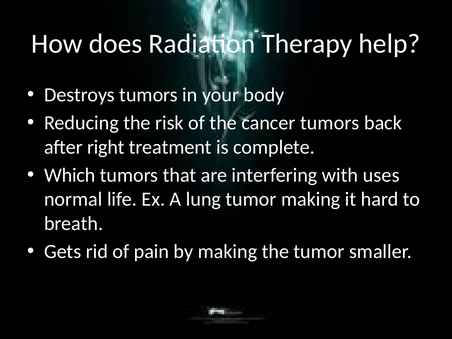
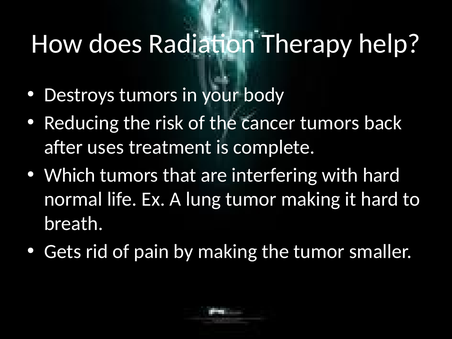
right: right -> uses
with uses: uses -> hard
